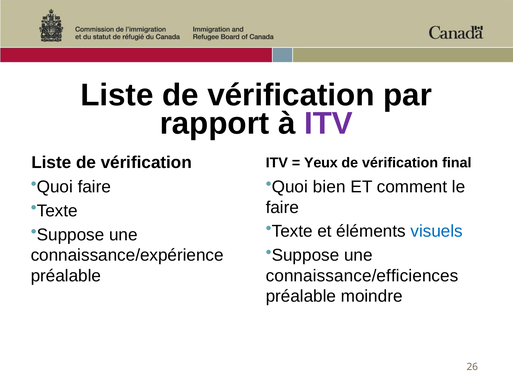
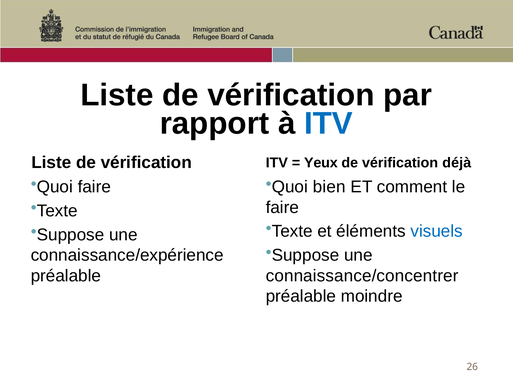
ITV at (329, 124) colour: purple -> blue
final: final -> déjà
connaissance/efficiences: connaissance/efficiences -> connaissance/concentrer
